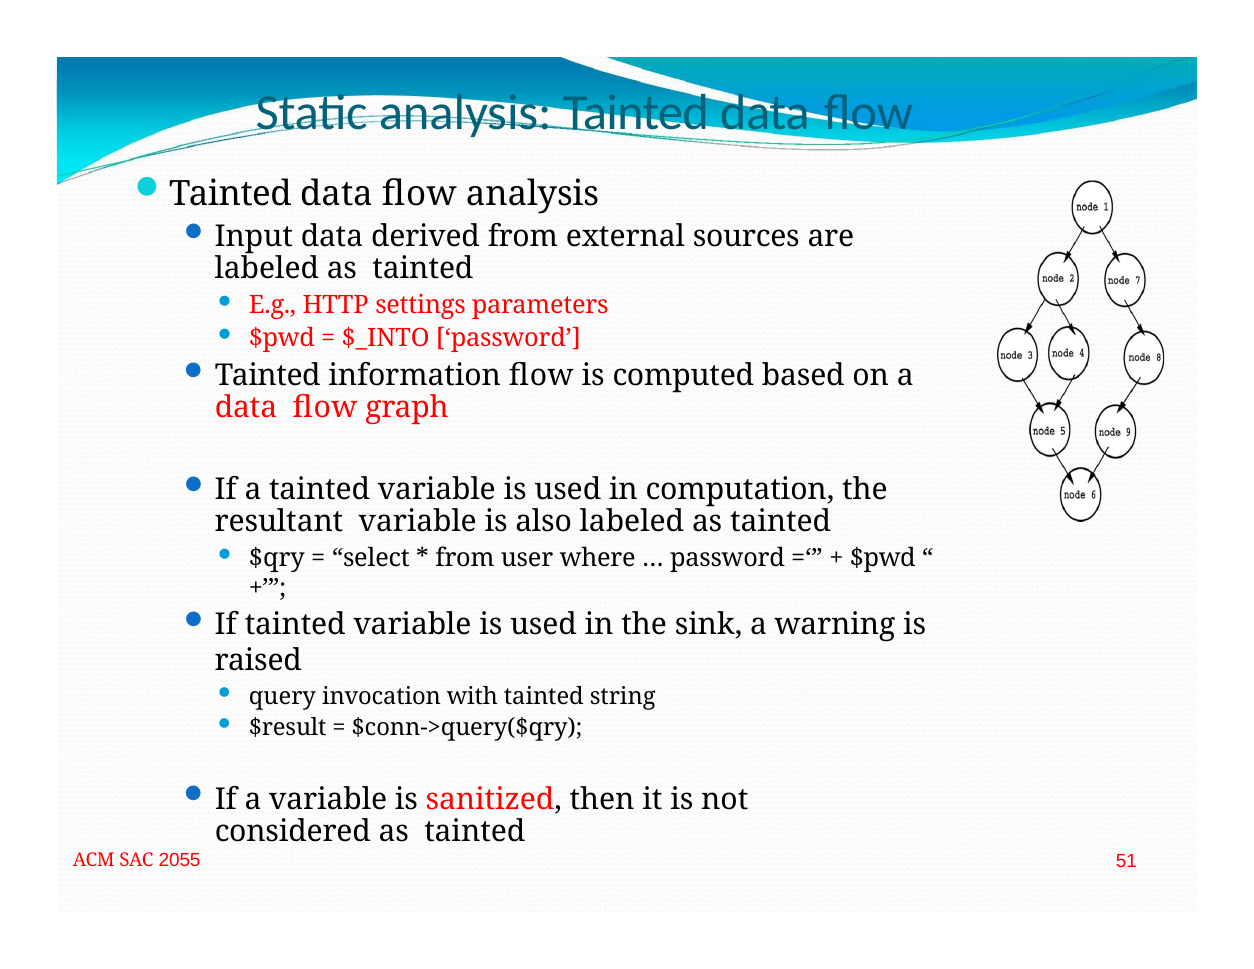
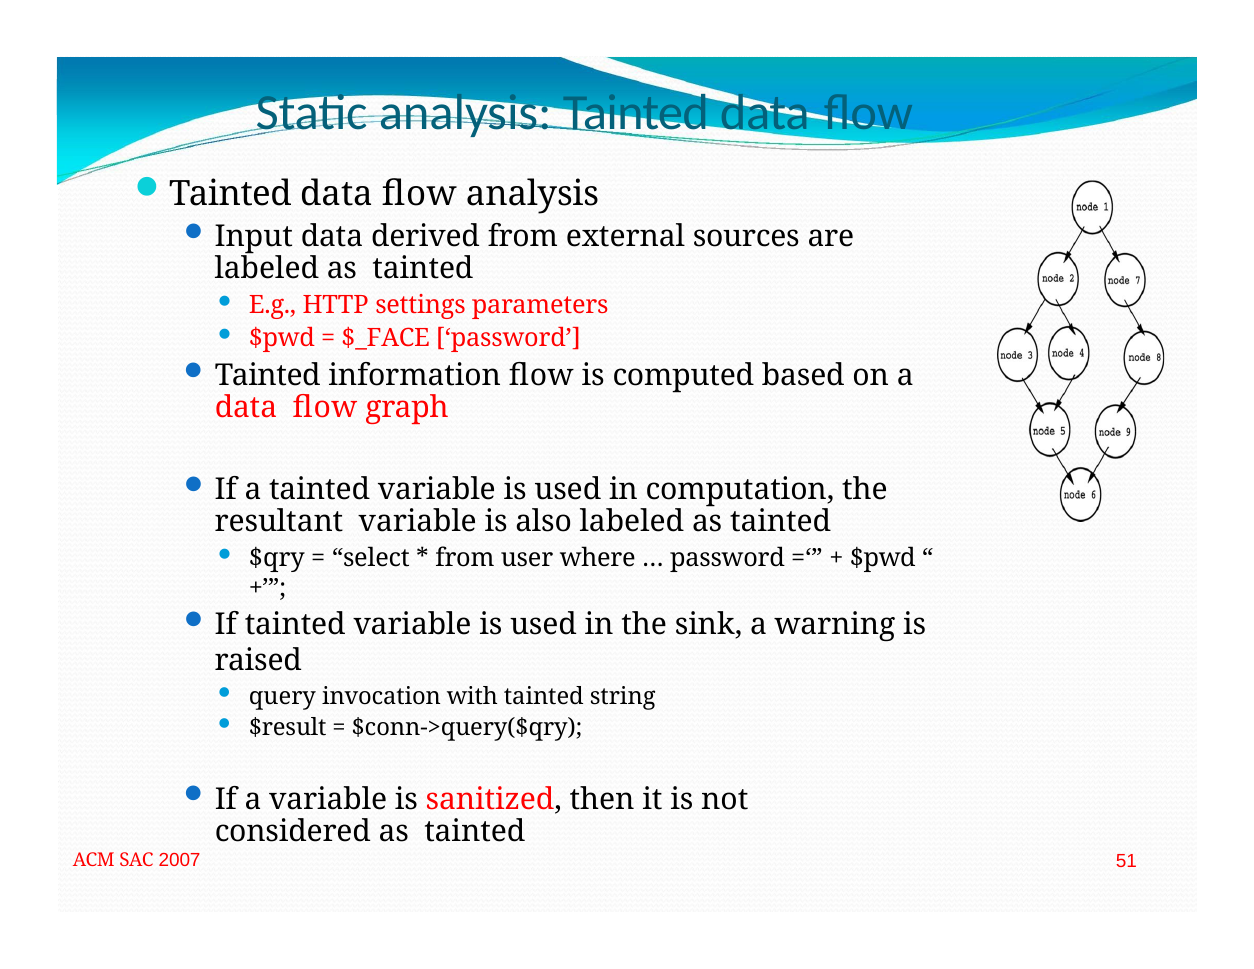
$_INTO: $_INTO -> $_FACE
2055: 2055 -> 2007
